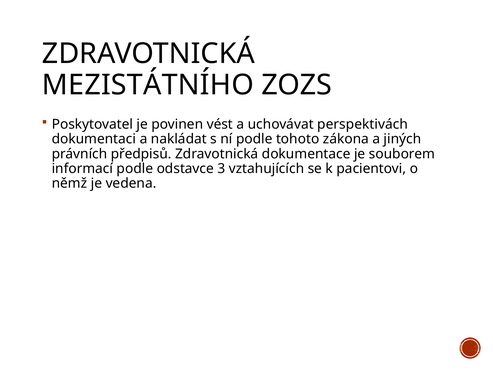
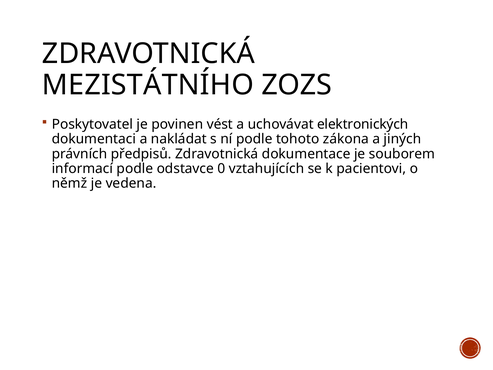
perspektivách: perspektivách -> elektronických
3: 3 -> 0
